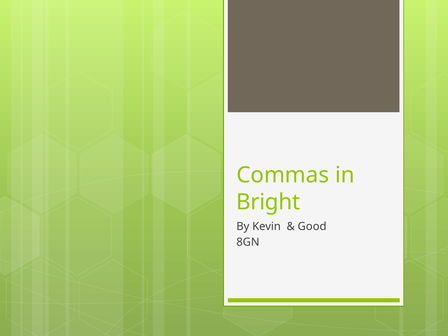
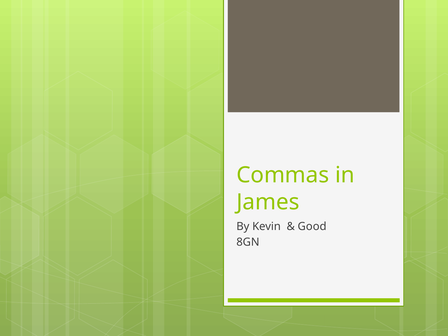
Bright: Bright -> James
